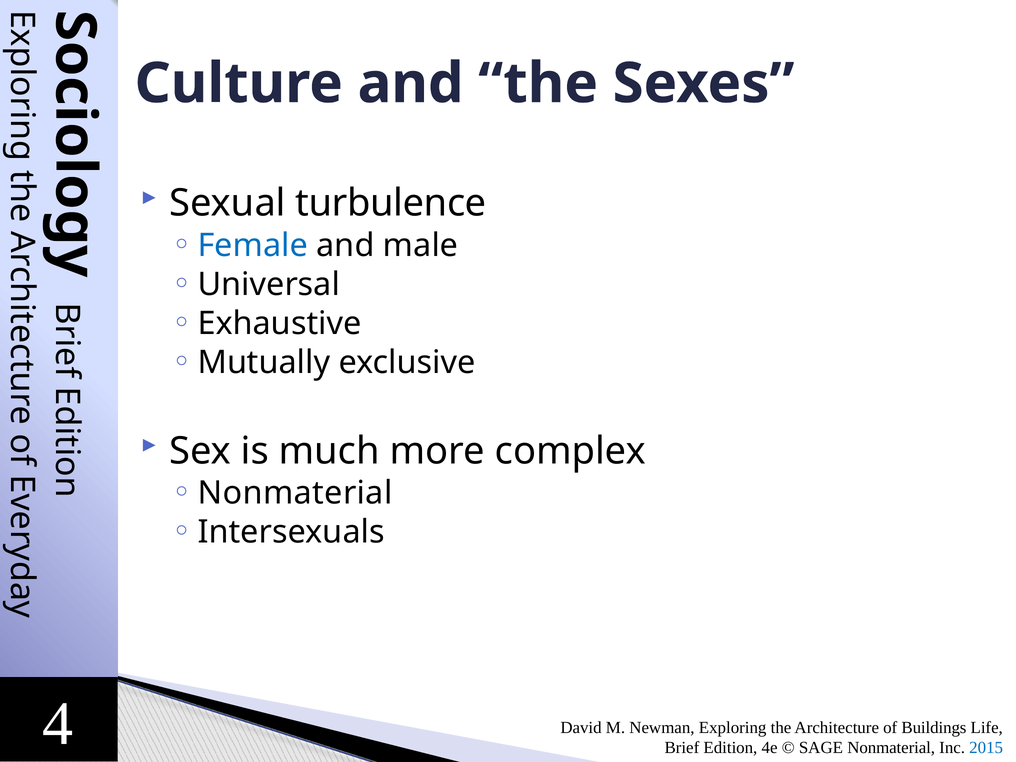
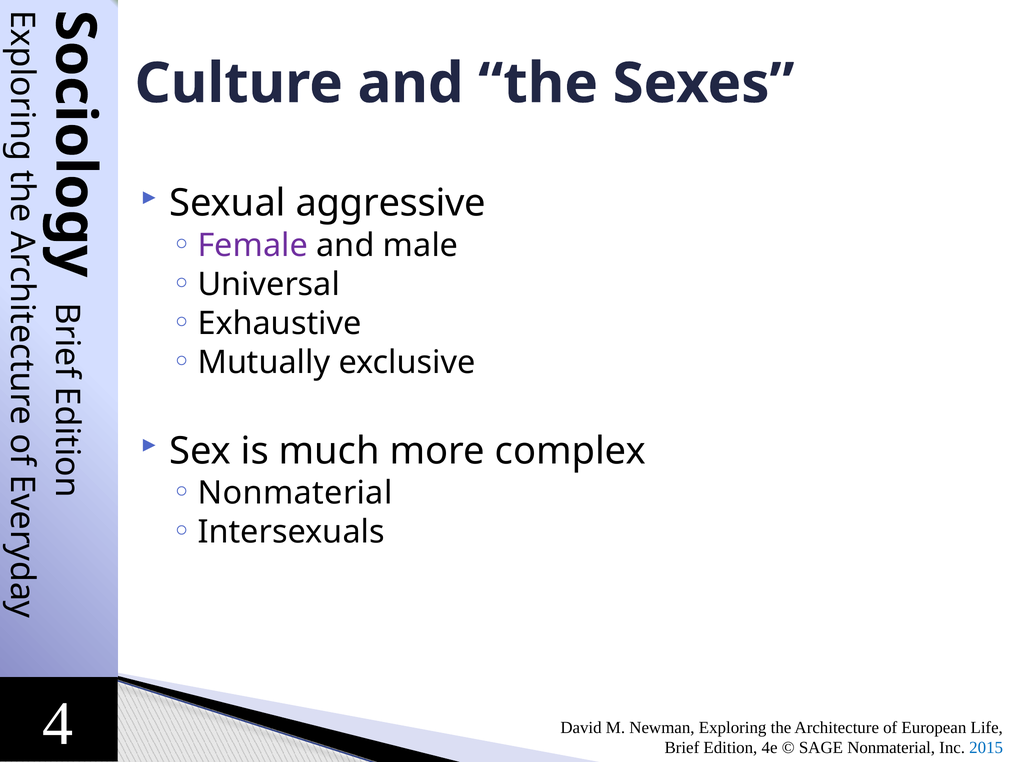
turbulence: turbulence -> aggressive
Female colour: blue -> purple
Buildings: Buildings -> European
